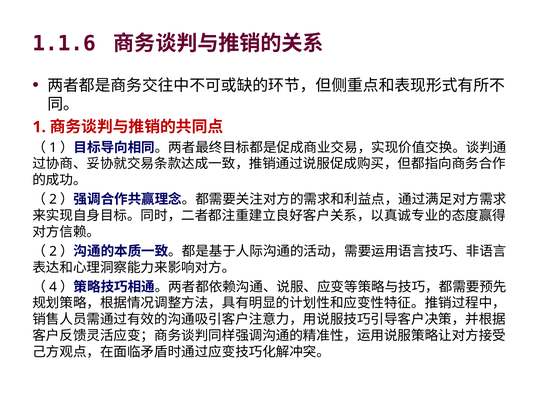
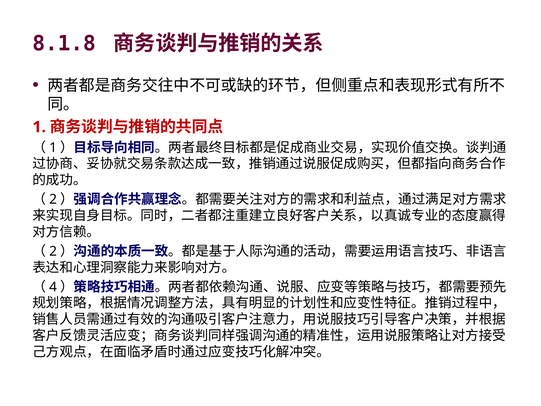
1.1.6: 1.1.6 -> 8.1.8
